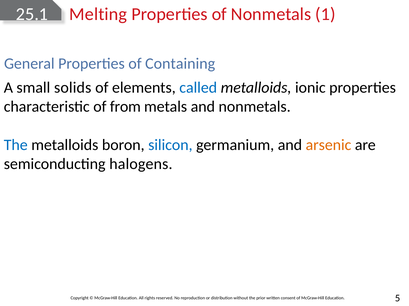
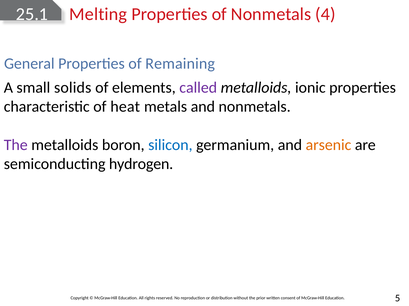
1: 1 -> 4
Containing: Containing -> Remaining
called colour: blue -> purple
from: from -> heat
The at (16, 145) colour: blue -> purple
halogens: halogens -> hydrogen
